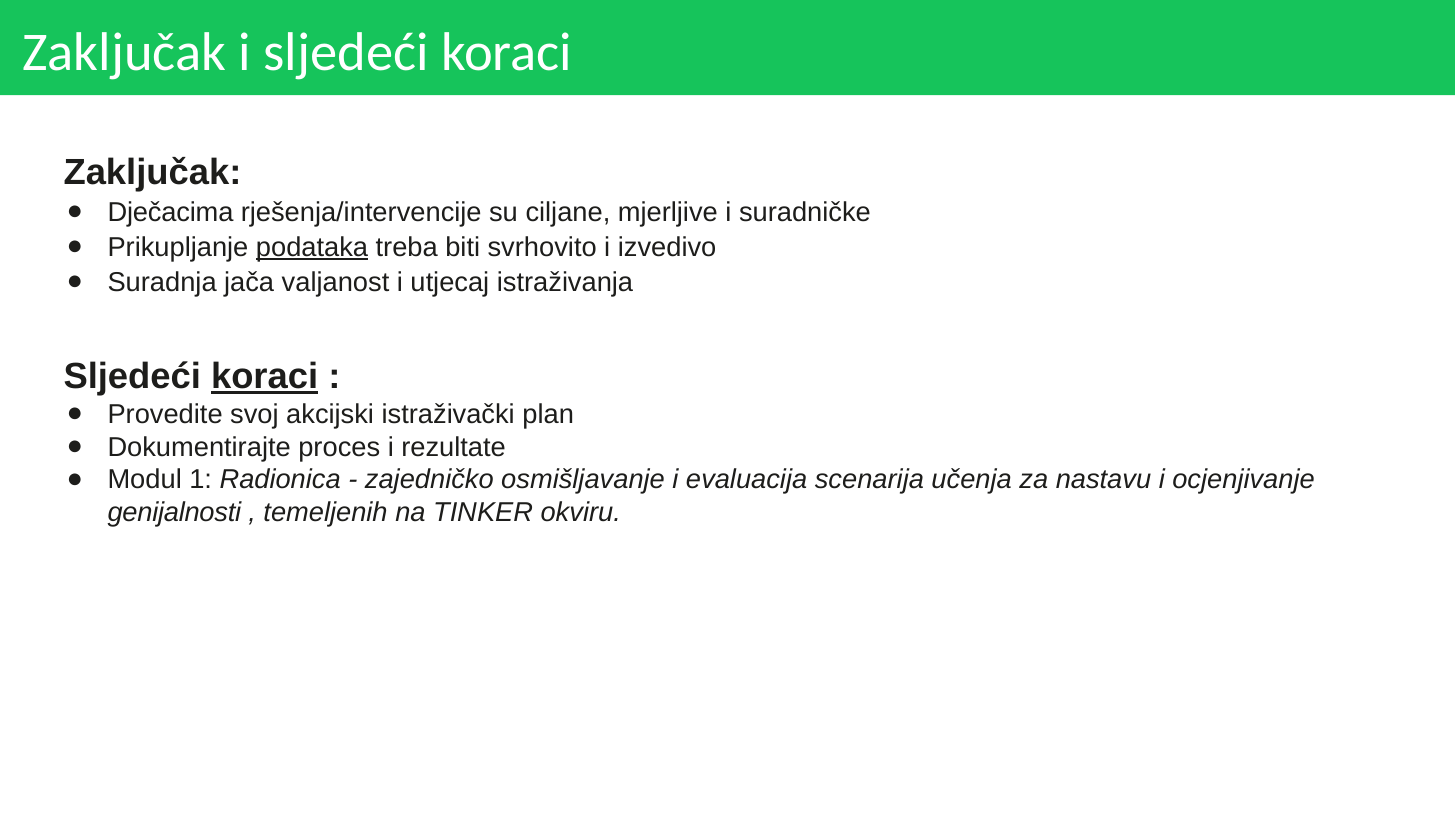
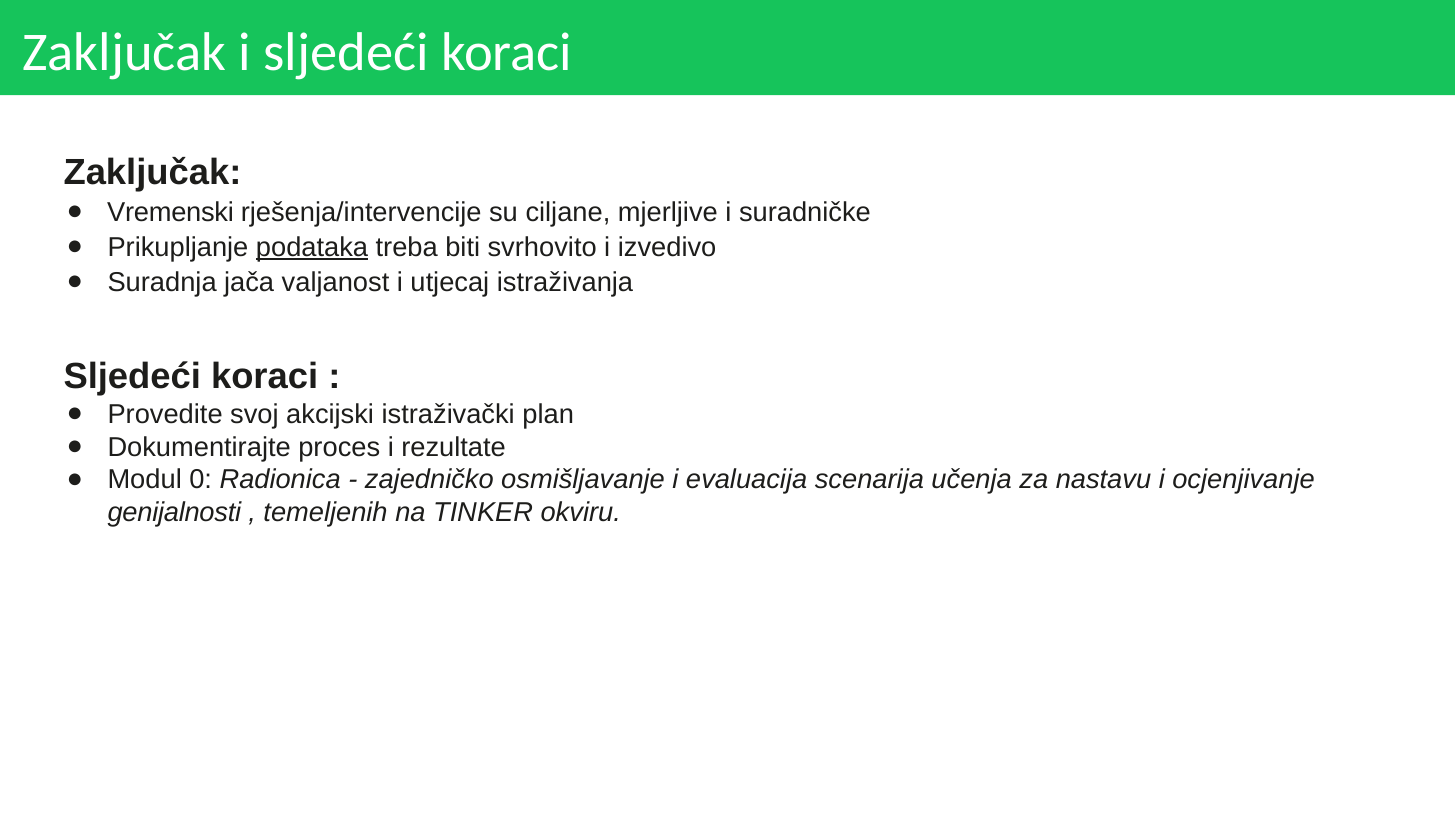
Dječacima: Dječacima -> Vremenski
koraci at (265, 377) underline: present -> none
1: 1 -> 0
